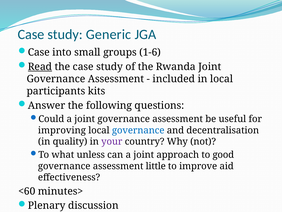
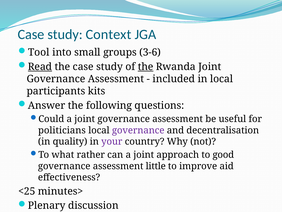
Generic: Generic -> Context
Case at (39, 52): Case -> Tool
1-6: 1-6 -> 3-6
the at (146, 67) underline: none -> present
improving: improving -> politicians
governance at (138, 130) colour: blue -> purple
unless: unless -> rather
<60: <60 -> <25
